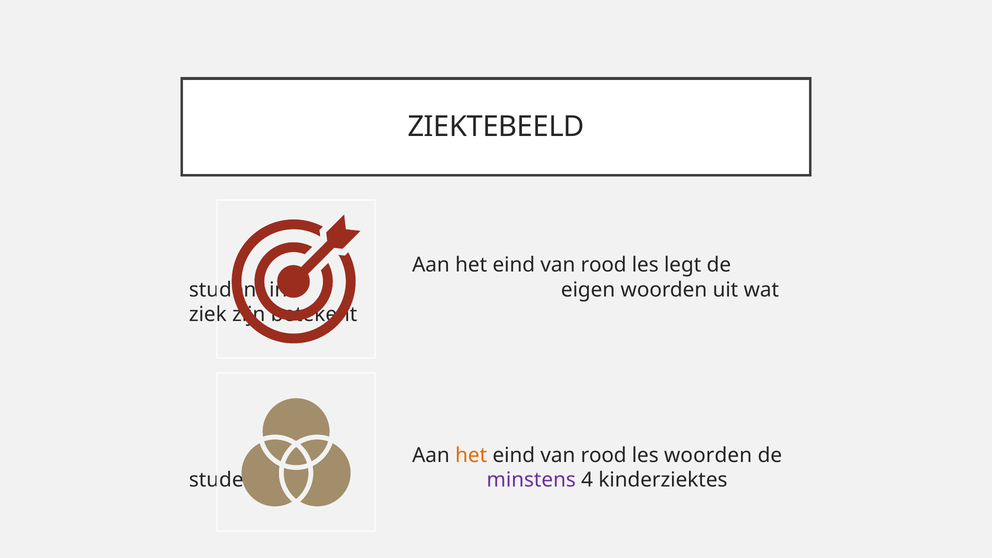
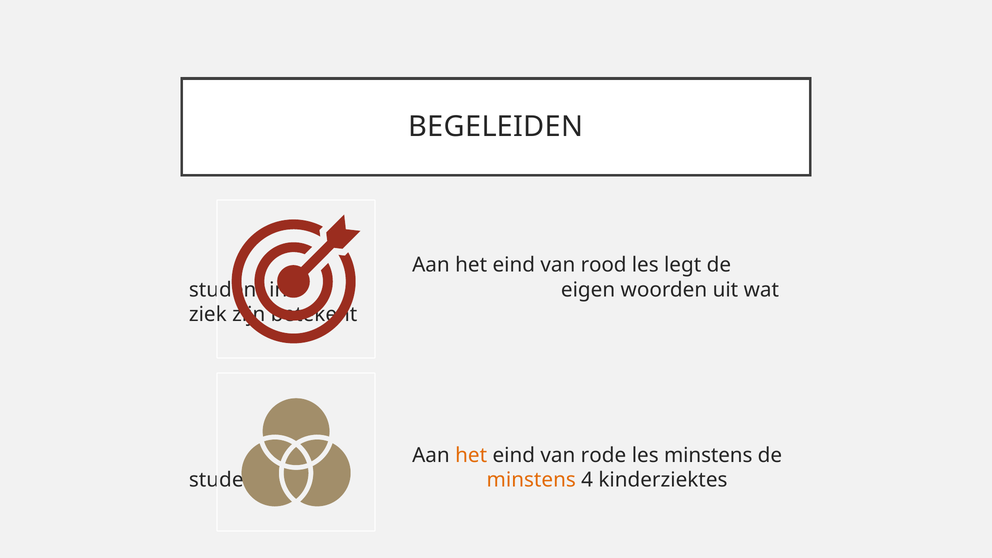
ZIEKTEBEELD: ZIEKTEBEELD -> BEGELEIDEN
rood at (604, 455): rood -> rode
les woorden: woorden -> minstens
minstens at (531, 480) colour: purple -> orange
